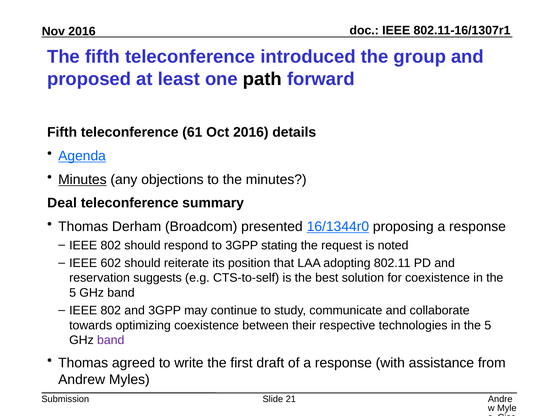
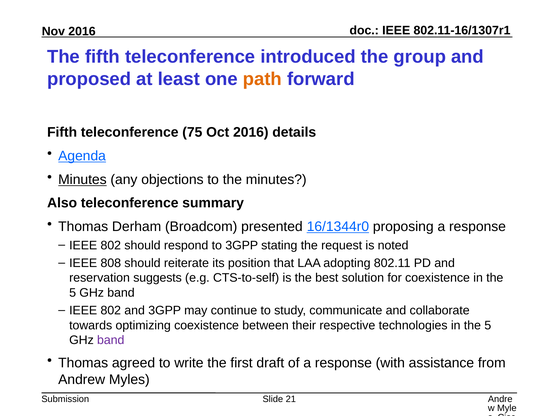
path colour: black -> orange
61: 61 -> 75
Deal: Deal -> Also
602: 602 -> 808
